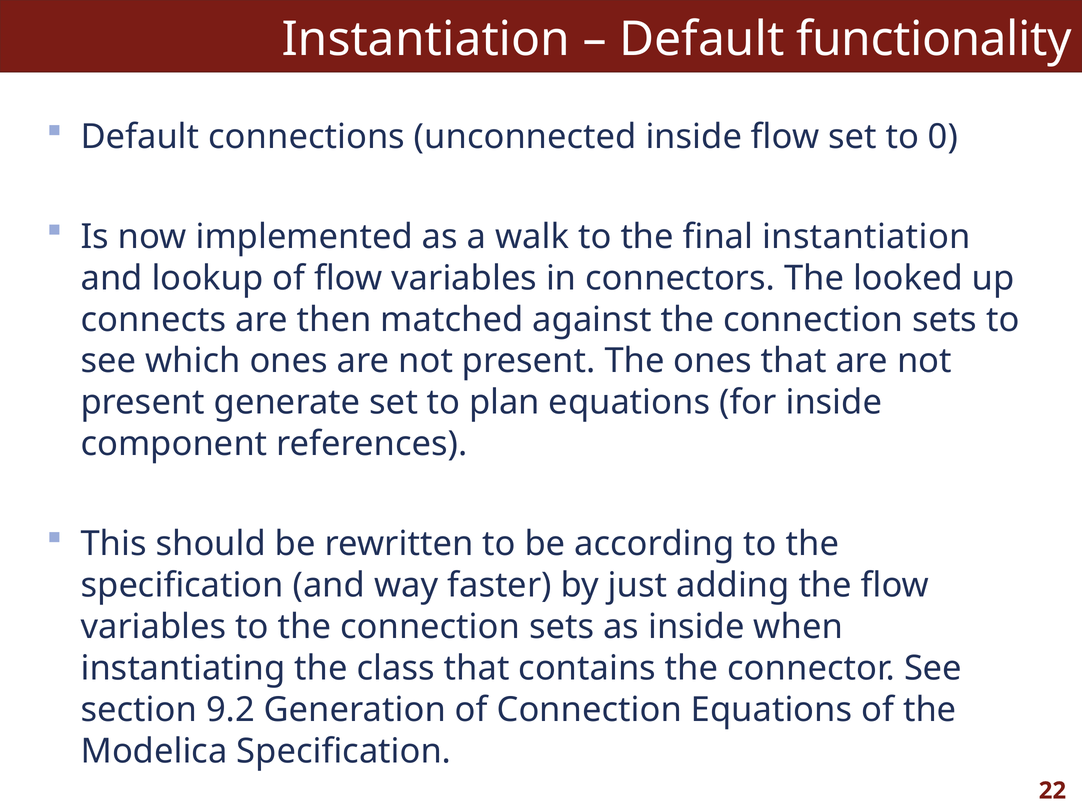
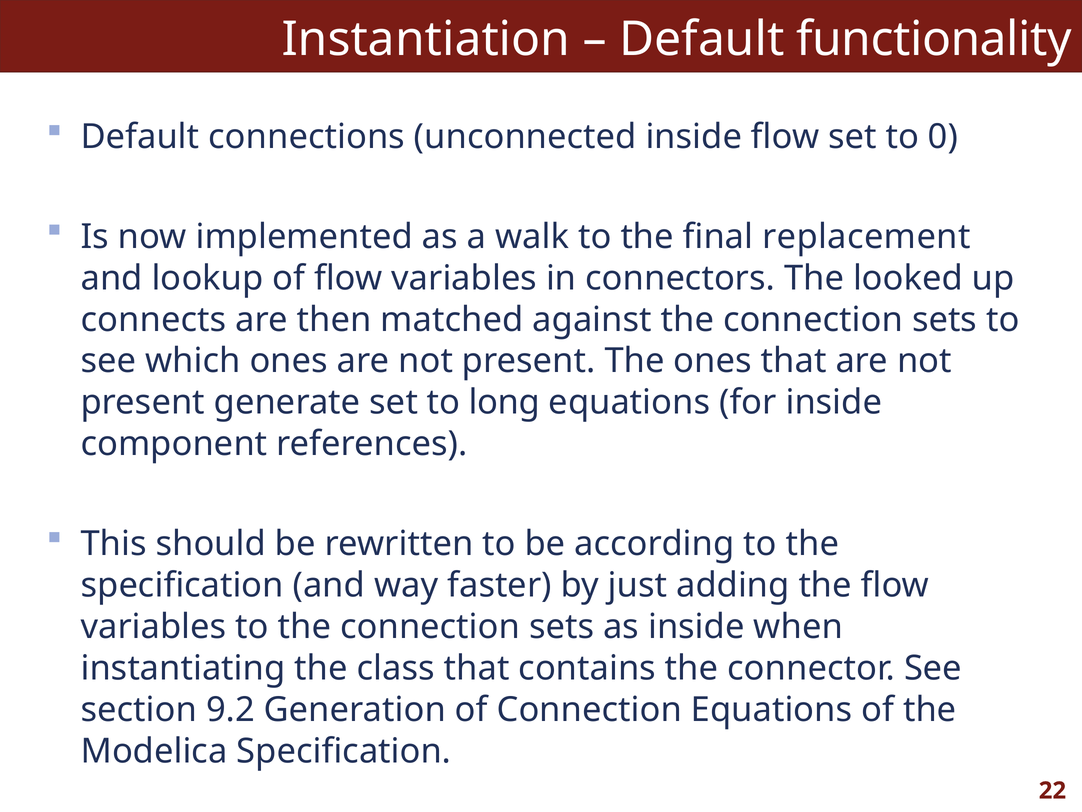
final instantiation: instantiation -> replacement
plan: plan -> long
